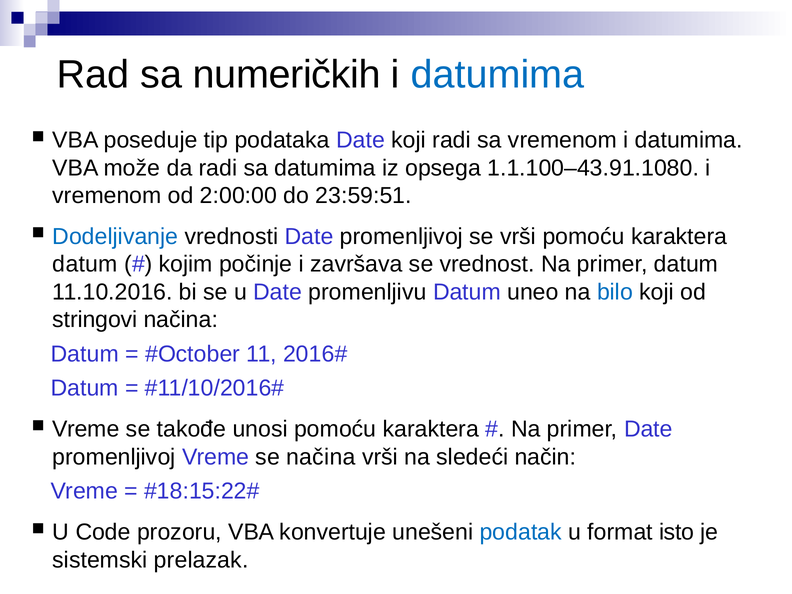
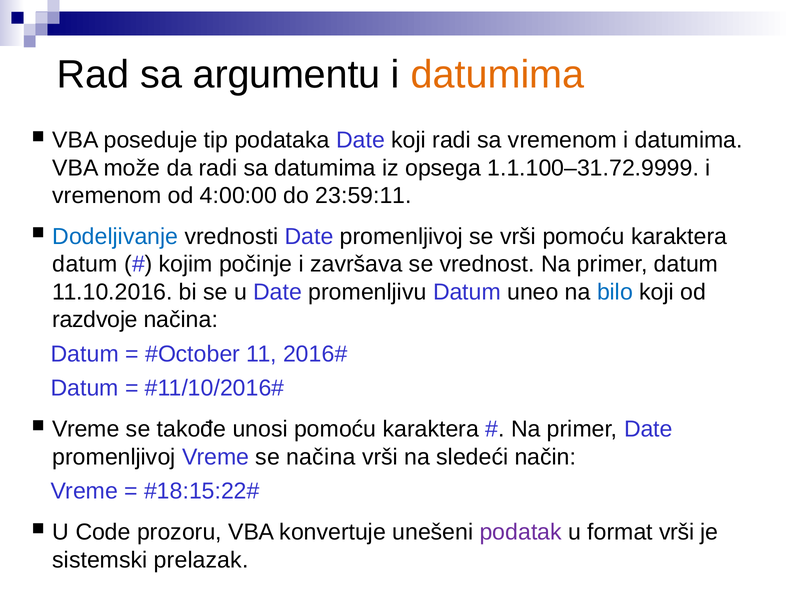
numeričkih: numeričkih -> argumentu
datumima at (498, 74) colour: blue -> orange
1.1.100–43.91.1080: 1.1.100–43.91.1080 -> 1.1.100–31.72.9999
2:00:00: 2:00:00 -> 4:00:00
23:59:51: 23:59:51 -> 23:59:11
stringovi: stringovi -> razdvoje
podatak colour: blue -> purple
format isto: isto -> vrši
